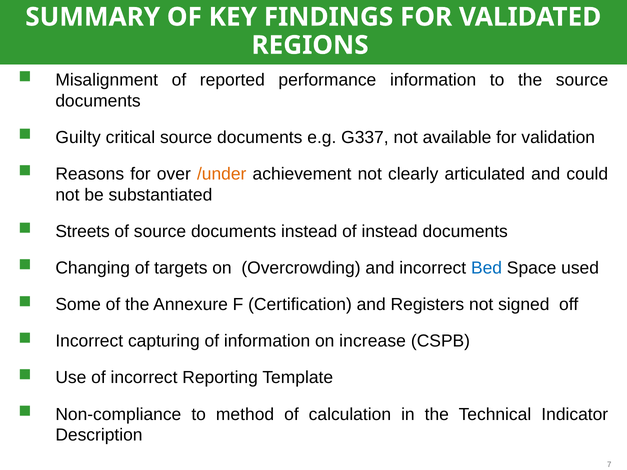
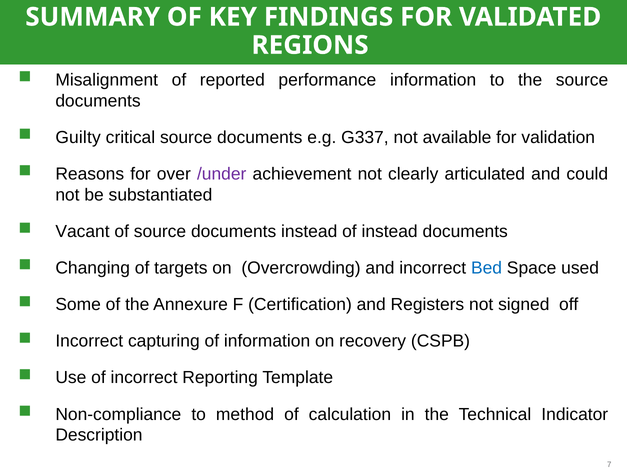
/under colour: orange -> purple
Streets: Streets -> Vacant
increase: increase -> recovery
